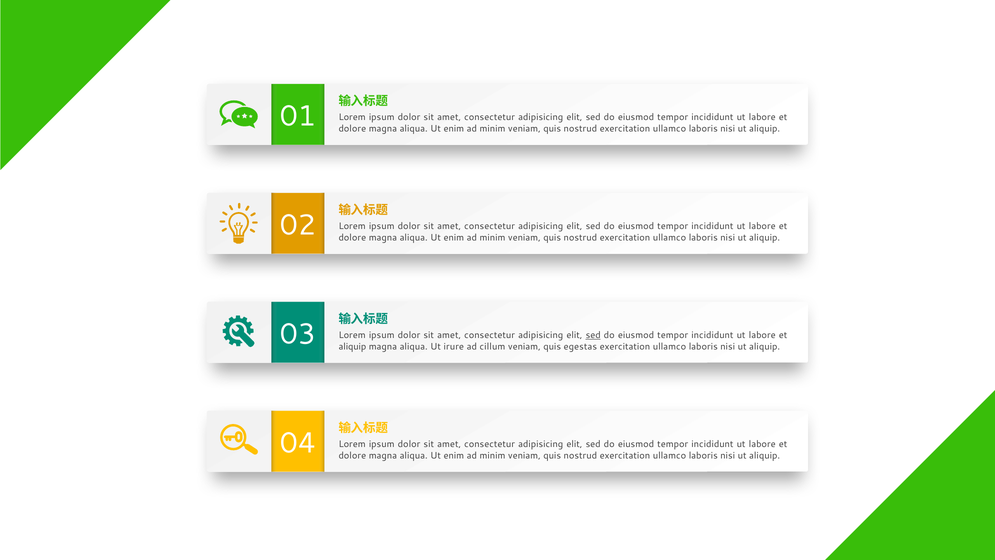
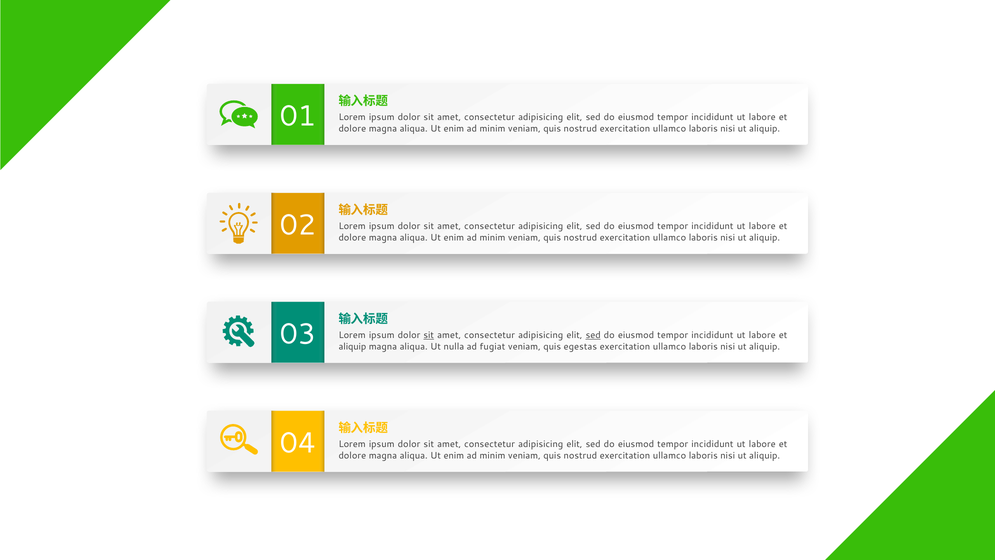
sit at (429, 335) underline: none -> present
irure: irure -> nulla
cillum: cillum -> fugiat
